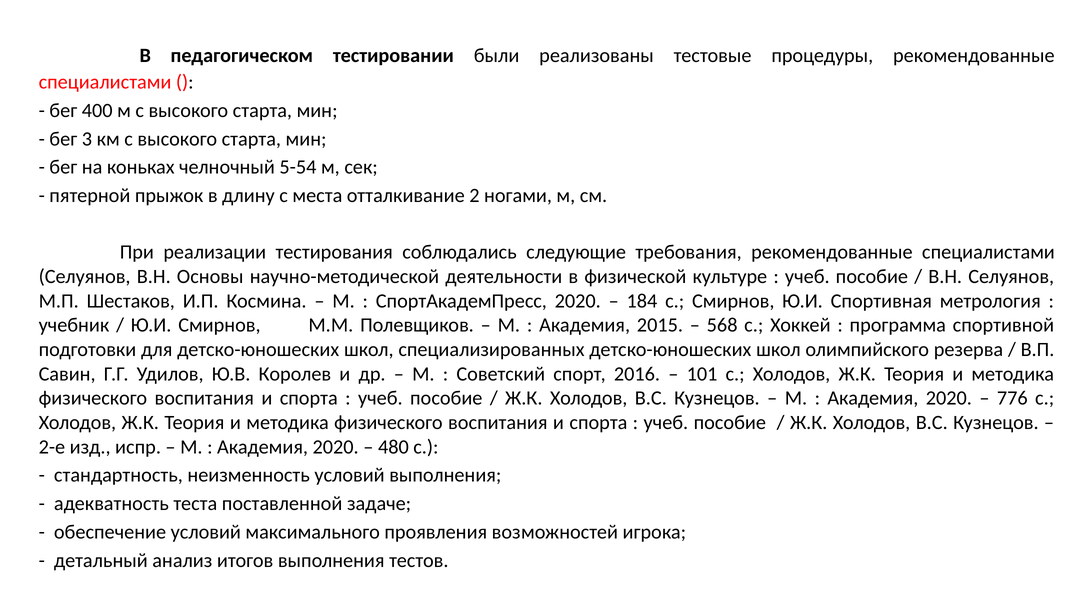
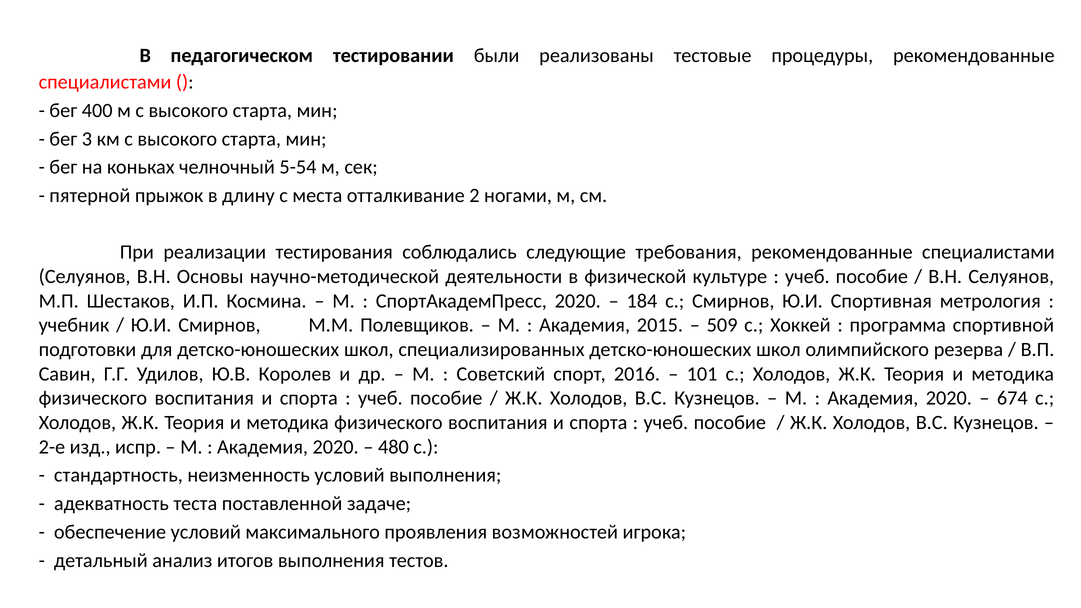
568: 568 -> 509
776: 776 -> 674
